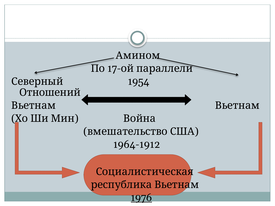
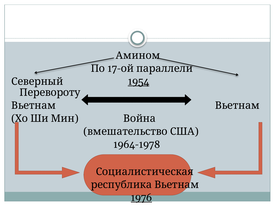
1954 underline: none -> present
Отношений: Отношений -> Перевороту
1964-1912: 1964-1912 -> 1964-1978
